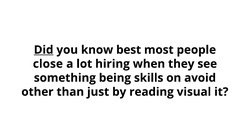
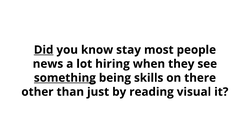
best: best -> stay
close: close -> news
something underline: none -> present
avoid: avoid -> there
